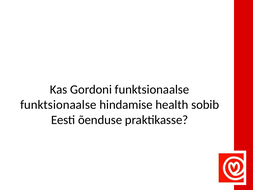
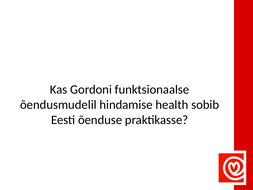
funktsionaalse at (58, 105): funktsionaalse -> õendusmudelil
